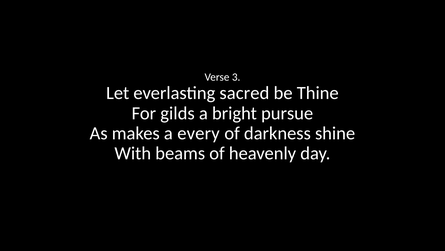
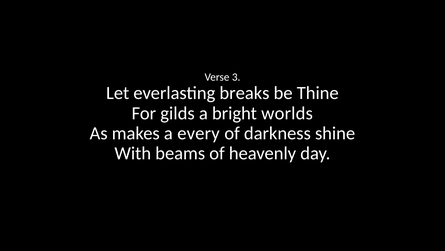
sacred: sacred -> breaks
pursue: pursue -> worlds
